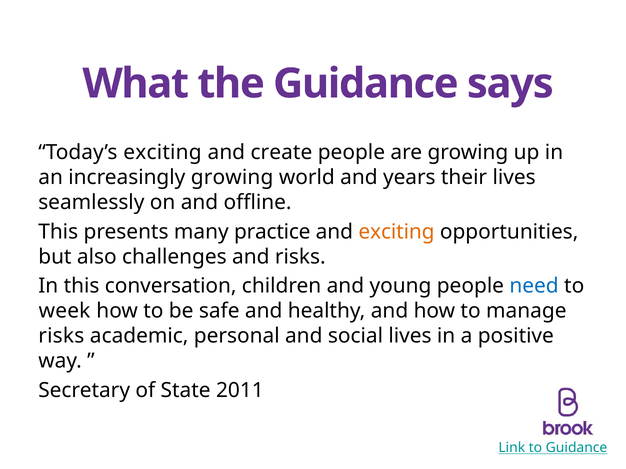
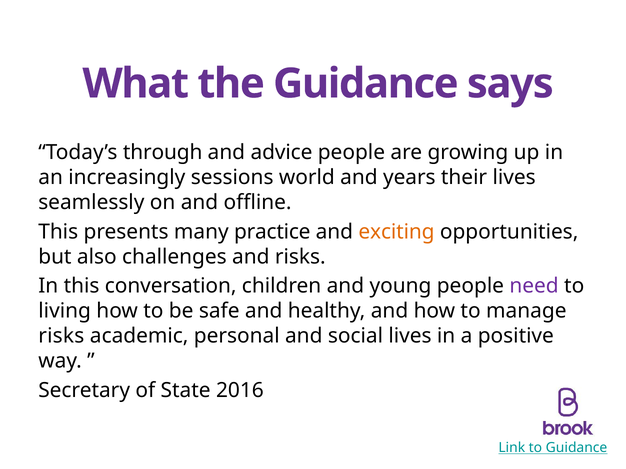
Today’s exciting: exciting -> through
create: create -> advice
increasingly growing: growing -> sessions
need colour: blue -> purple
week: week -> living
2011: 2011 -> 2016
